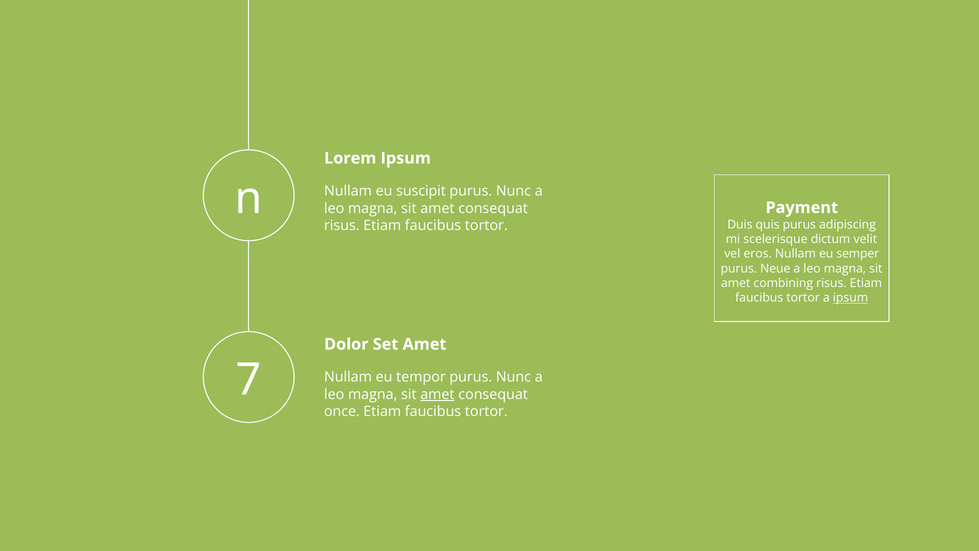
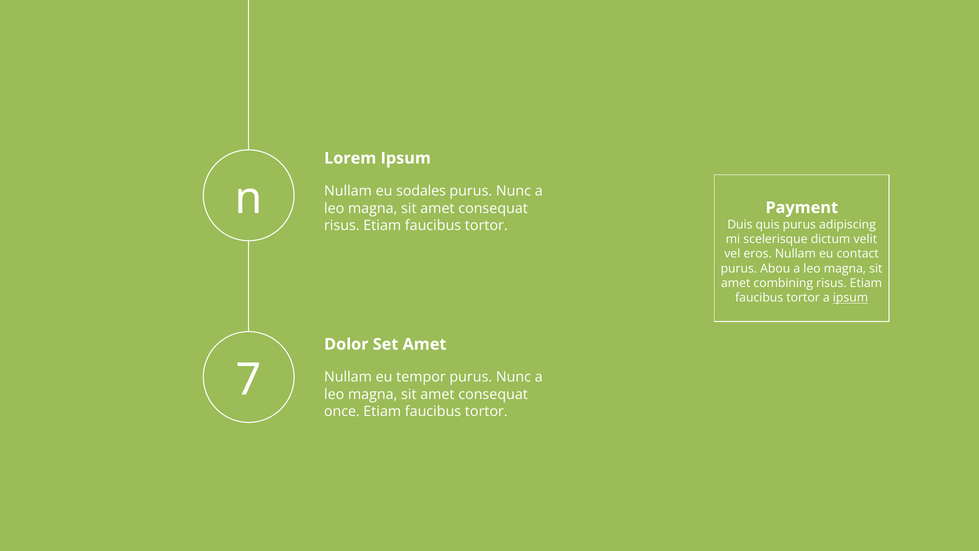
suscipit: suscipit -> sodales
semper: semper -> contact
Neue: Neue -> Abou
amet at (437, 394) underline: present -> none
